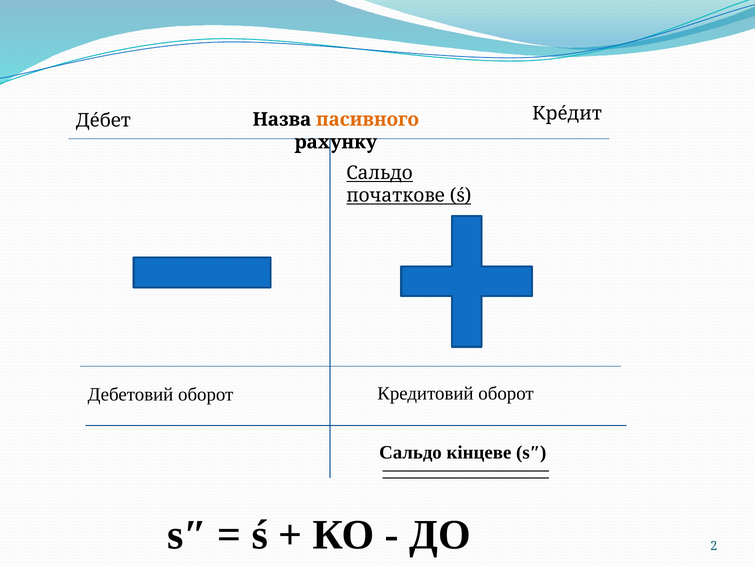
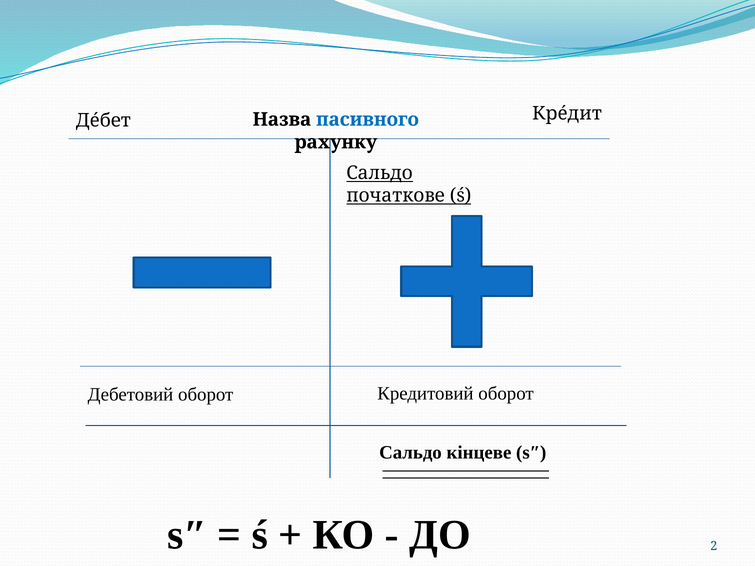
пасивного colour: orange -> blue
